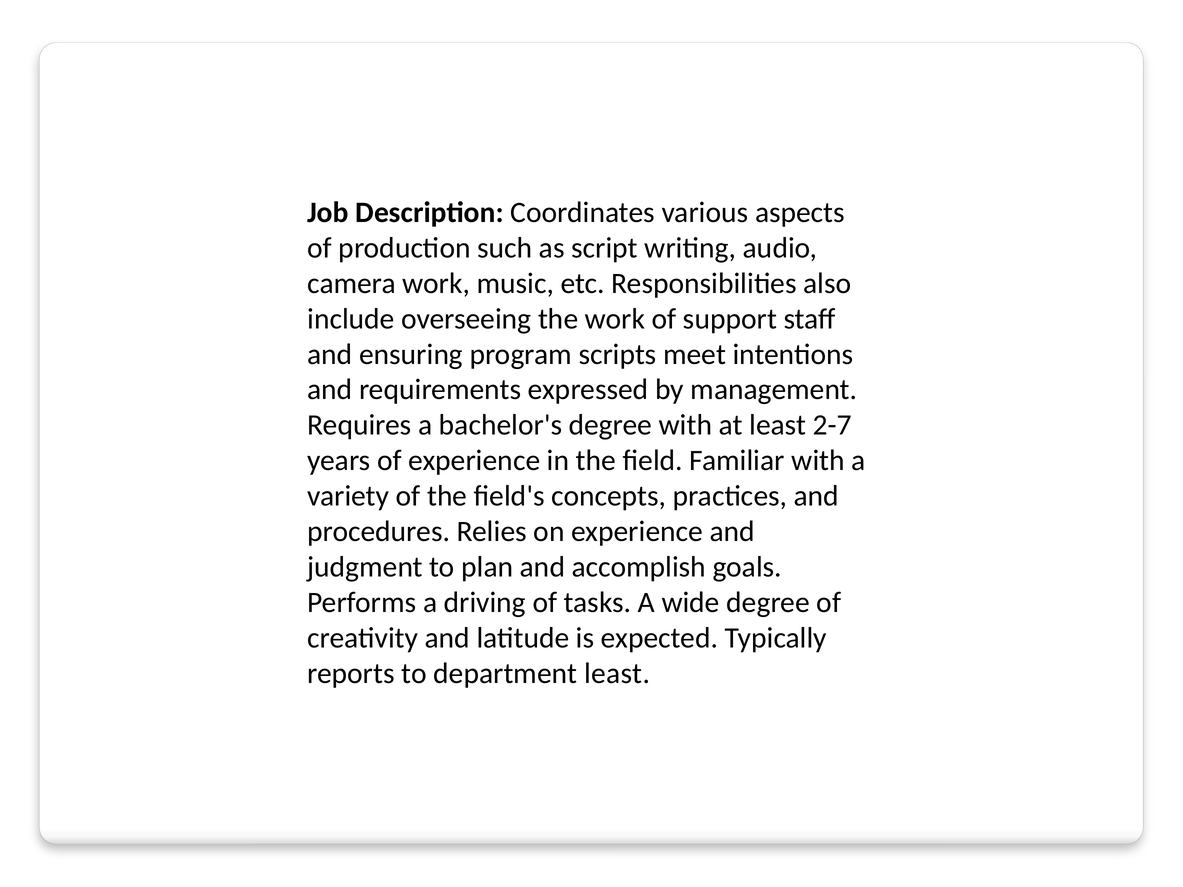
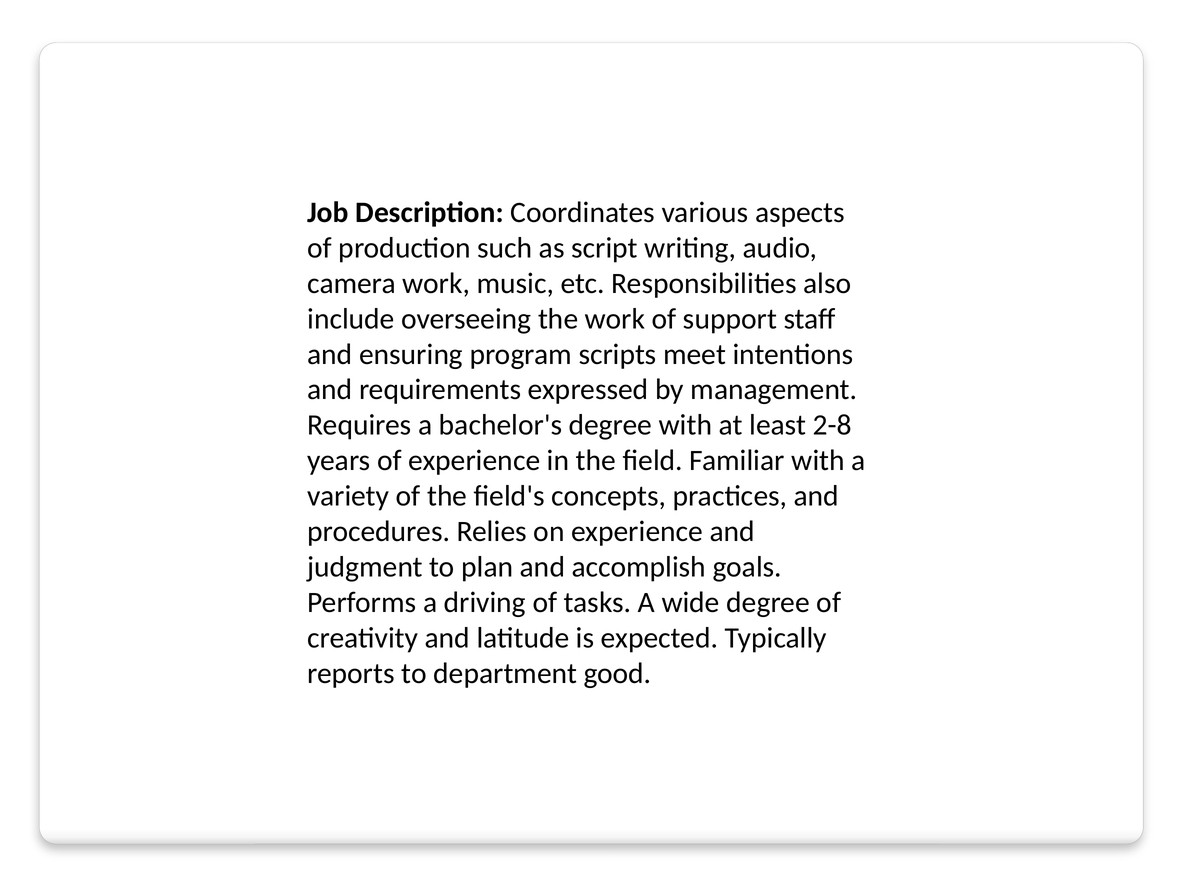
2-7: 2-7 -> 2-8
department least: least -> good
